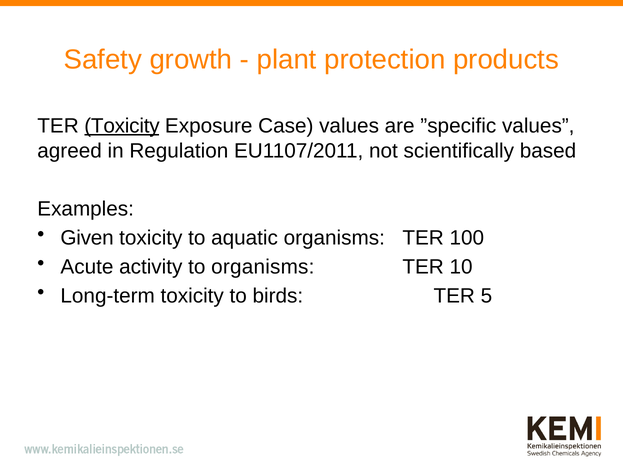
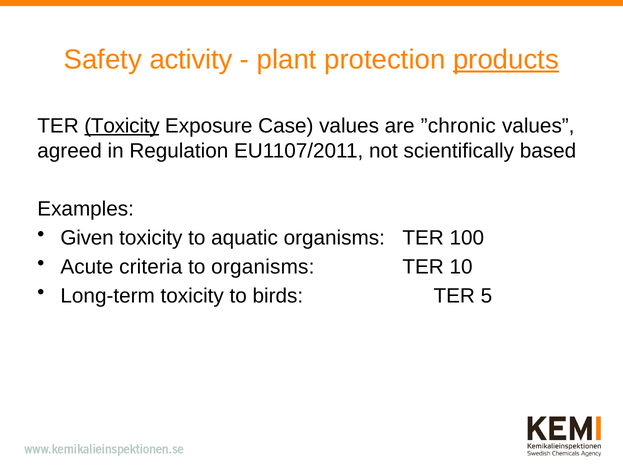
growth: growth -> activity
products underline: none -> present
”specific: ”specific -> ”chronic
activity: activity -> criteria
